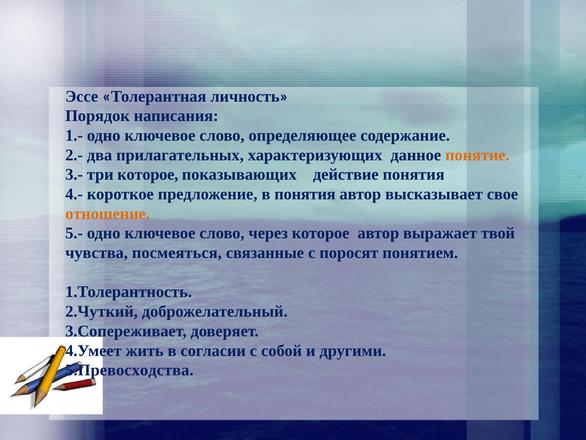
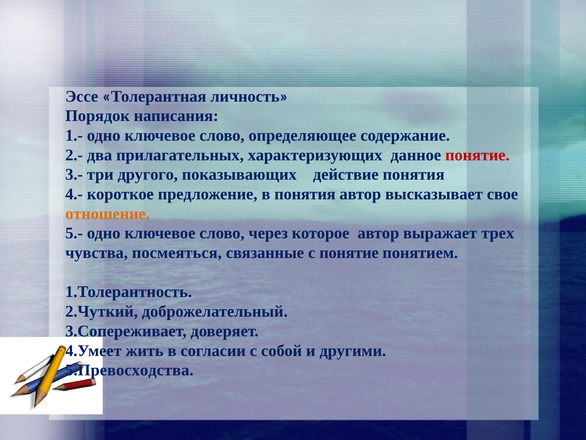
понятие at (477, 155) colour: orange -> red
три которое: которое -> другого
твой: твой -> трех
с поросят: поросят -> понятие
